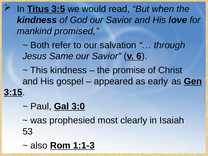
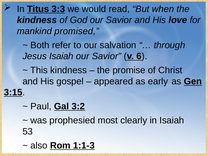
3:5: 3:5 -> 3:3
Jesus Same: Same -> Isaiah
3:0: 3:0 -> 3:2
